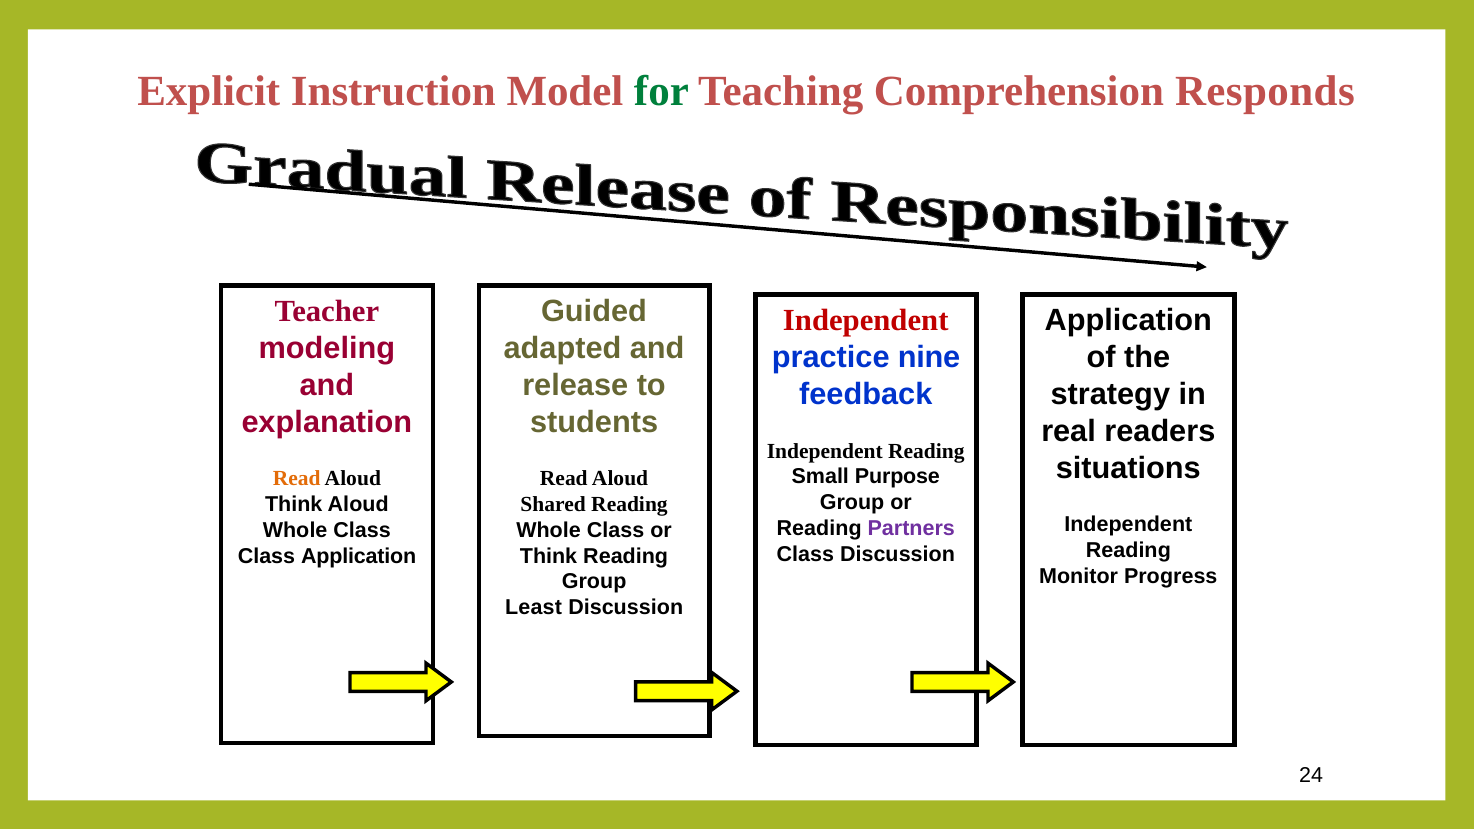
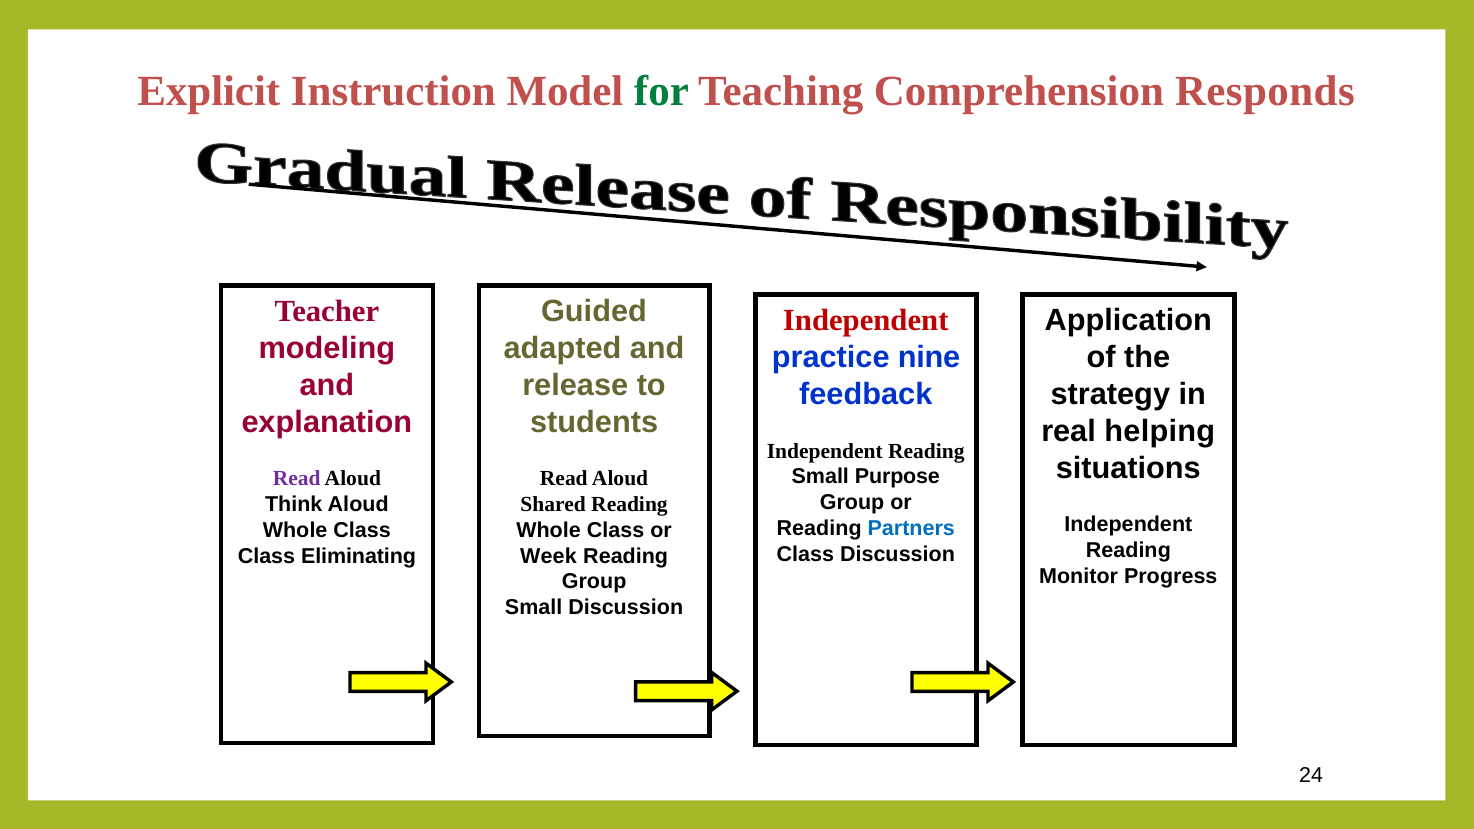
readers: readers -> helping
Read at (297, 479) colour: orange -> purple
Partners colour: purple -> blue
Class Application: Application -> Eliminating
Think at (549, 556): Think -> Week
Least at (534, 608): Least -> Small
